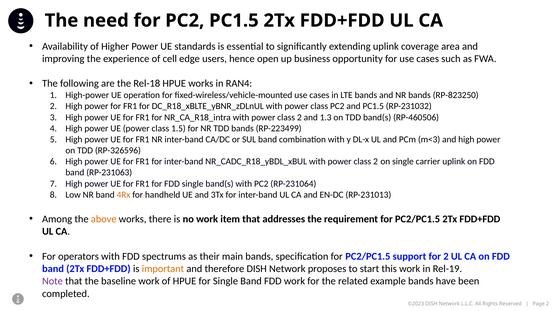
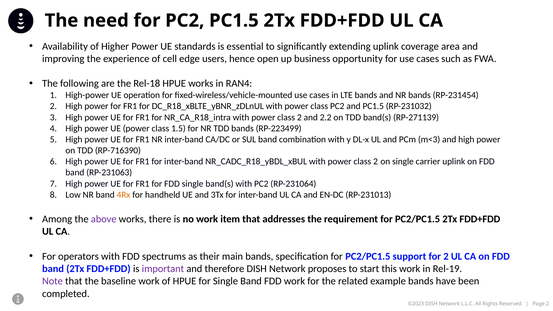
RP-823250: RP-823250 -> RP-231454
1.3: 1.3 -> 2.2
RP-460506: RP-460506 -> RP-271139
RP-326596: RP-326596 -> RP-716390
above colour: orange -> purple
important colour: orange -> purple
